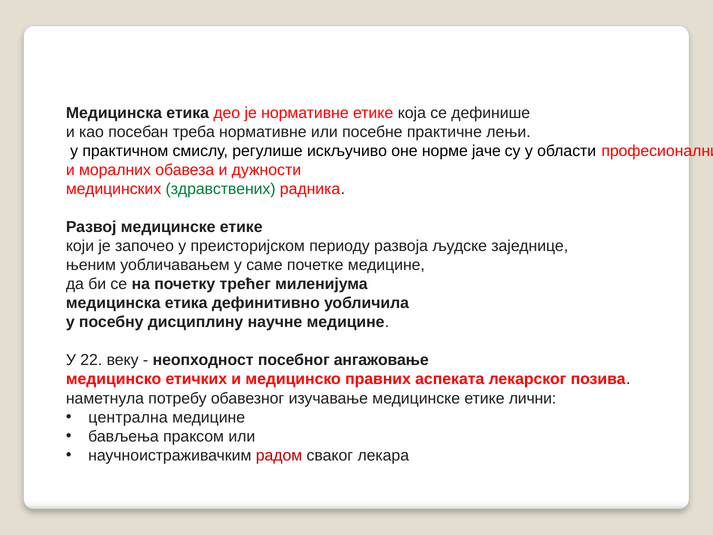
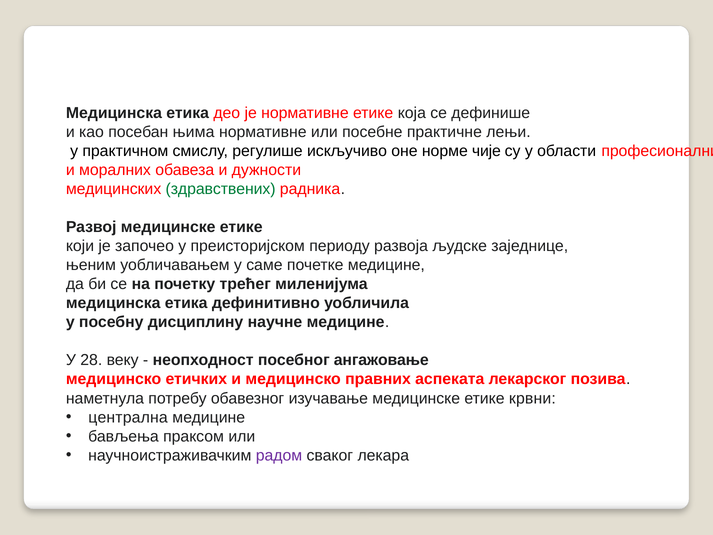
треба: треба -> њима
јаче: јаче -> чије
22: 22 -> 28
лични: лични -> крвни
радом colour: red -> purple
